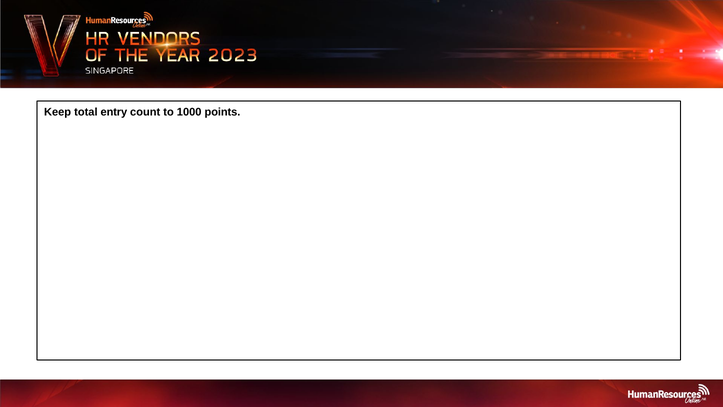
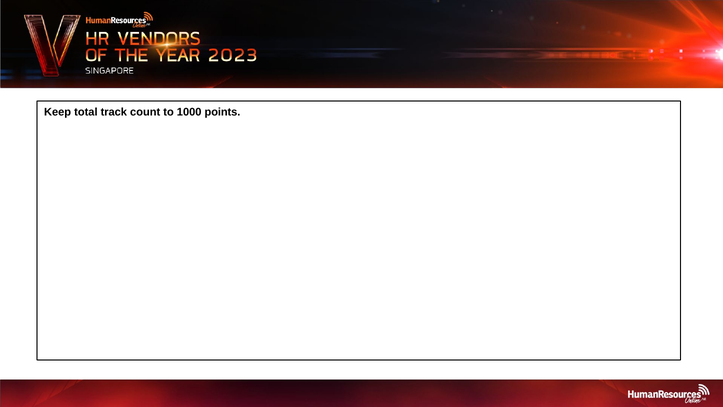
entry: entry -> track
